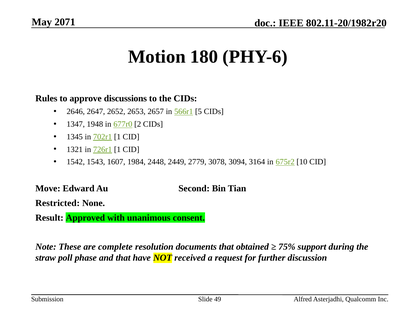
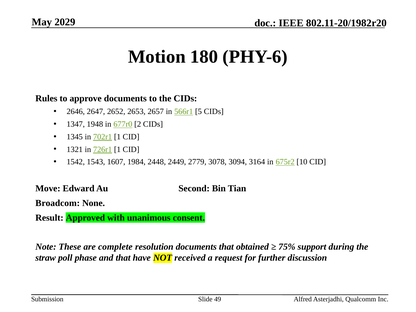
2071: 2071 -> 2029
approve discussions: discussions -> documents
Restricted: Restricted -> Broadcom
